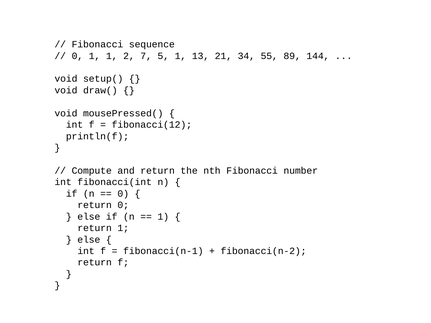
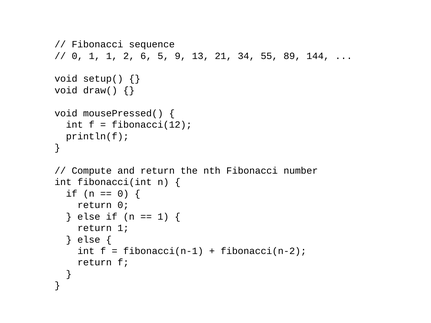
7: 7 -> 6
5 1: 1 -> 9
